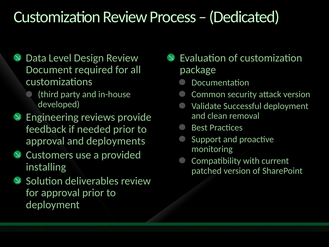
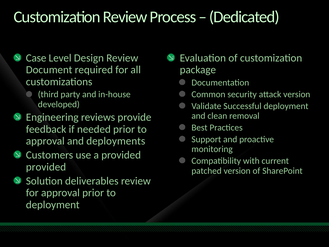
Data: Data -> Case
installing at (46, 167): installing -> provided
